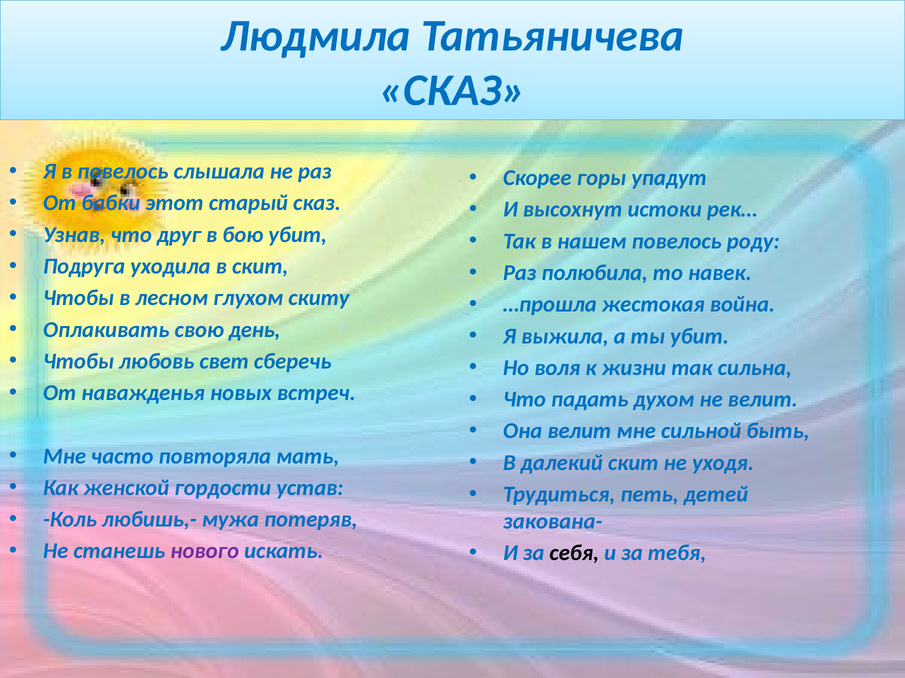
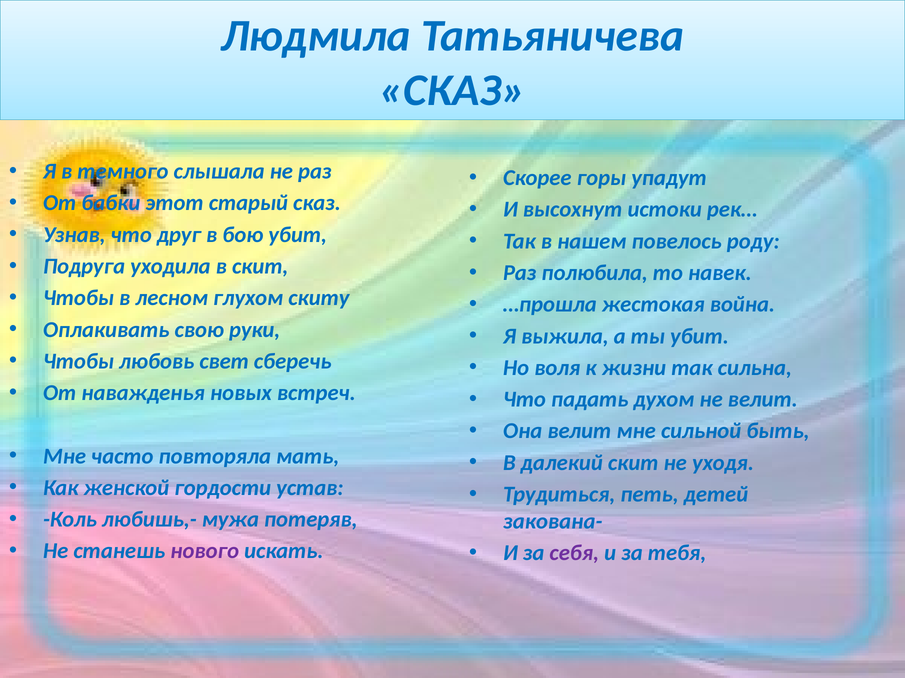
в повелось: повелось -> темного
день: день -> руки
себя colour: black -> purple
